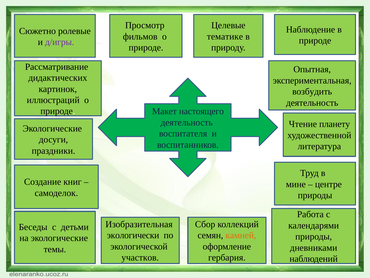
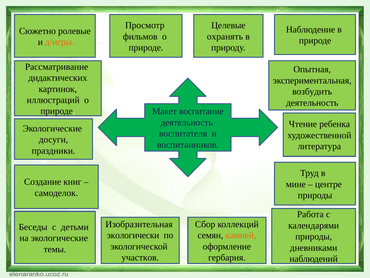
тематике: тематике -> охранять
д/игры colour: purple -> orange
настоящего: настоящего -> воспитание
планету: планету -> ребенка
